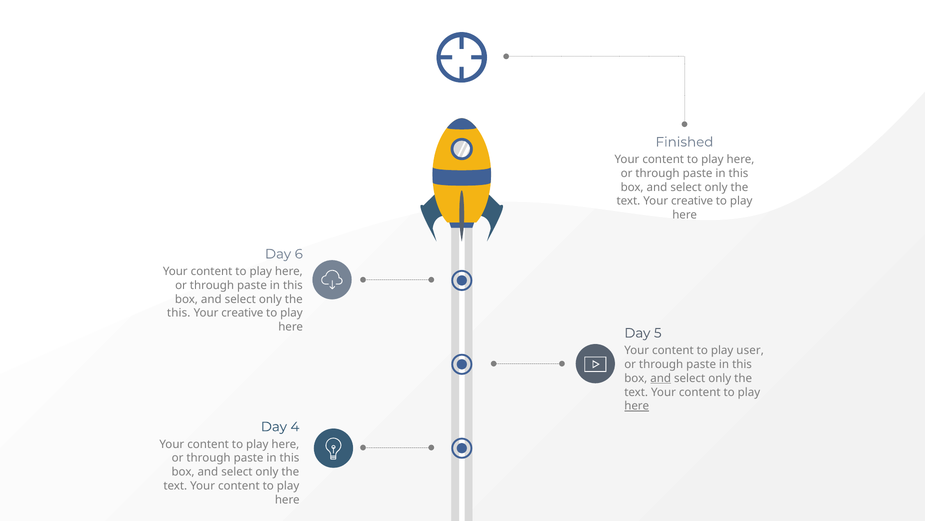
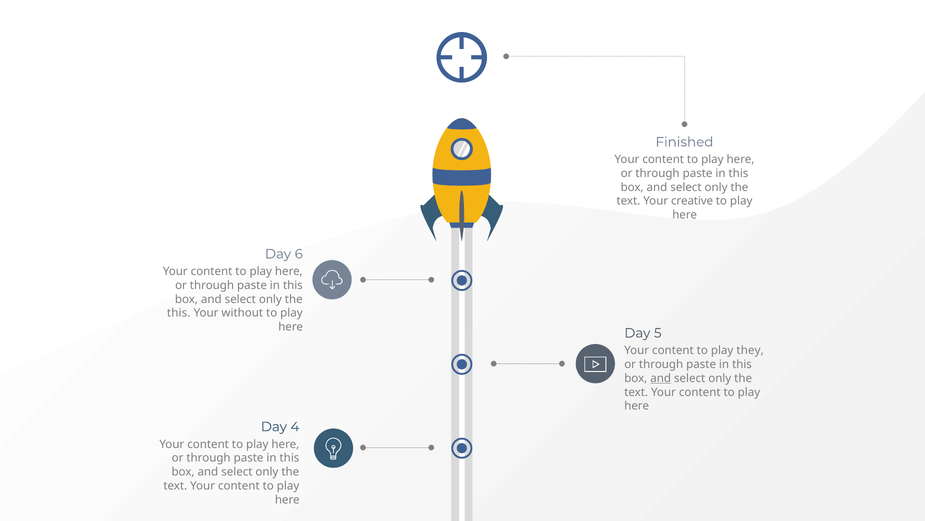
creative at (242, 313): creative -> without
user: user -> they
here at (637, 406) underline: present -> none
